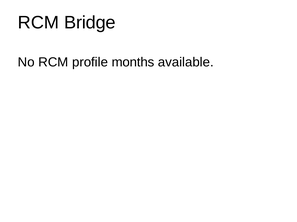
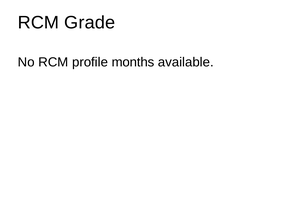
Bridge: Bridge -> Grade
